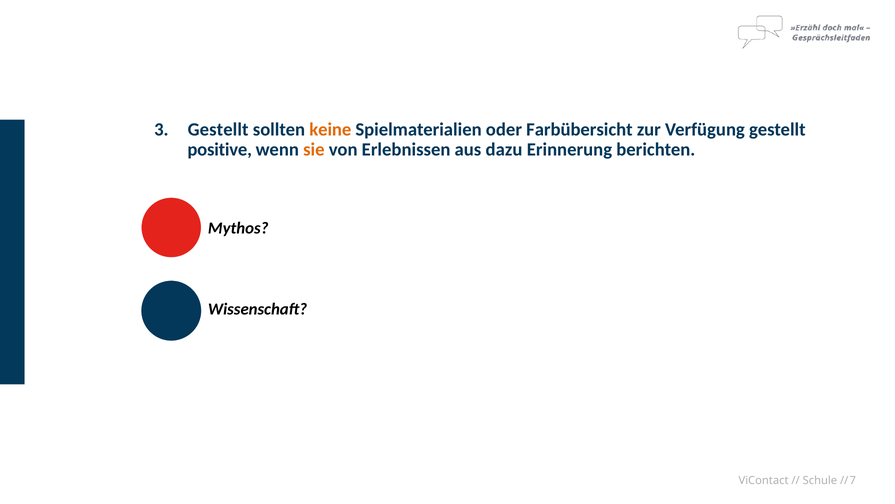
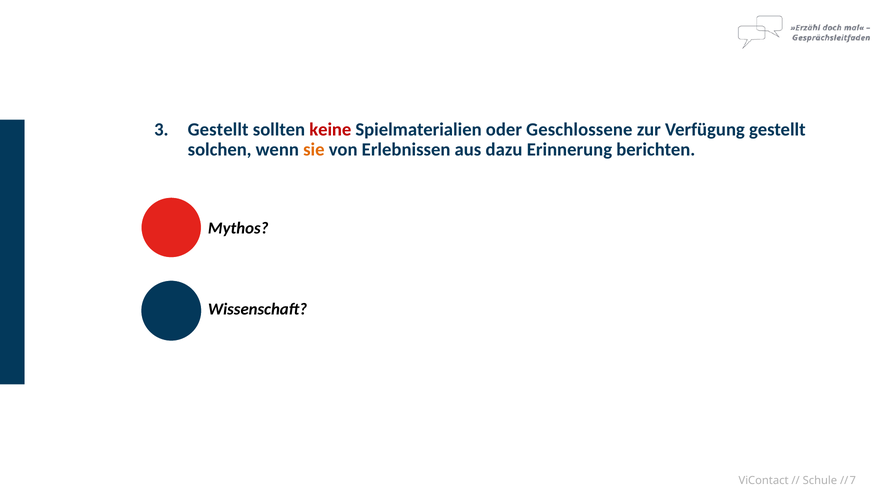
keine colour: orange -> red
Farbübersicht: Farbübersicht -> Geschlossene
positive: positive -> solchen
